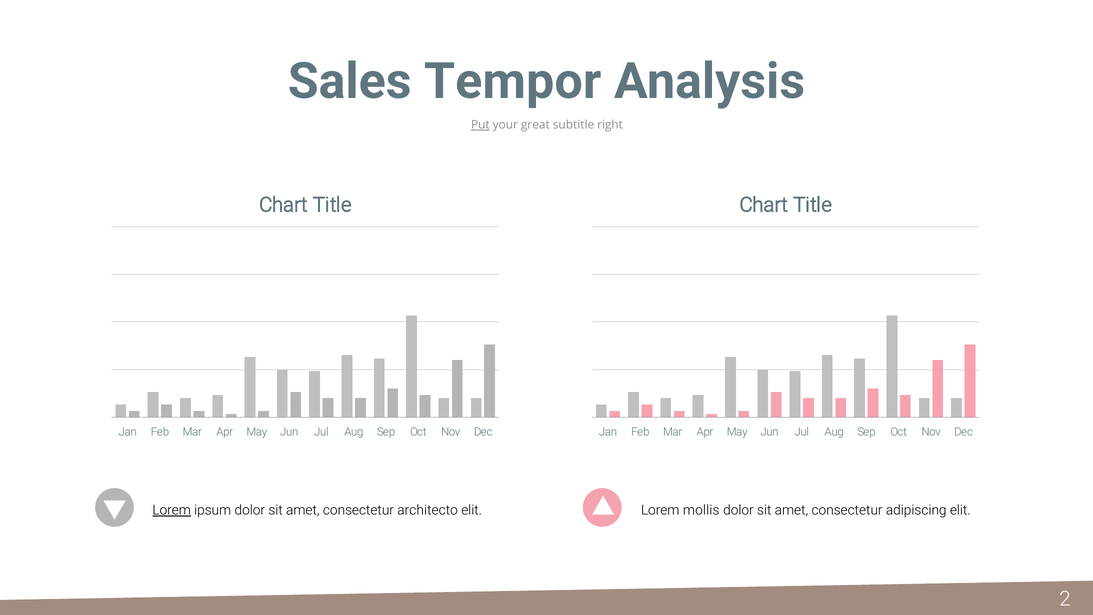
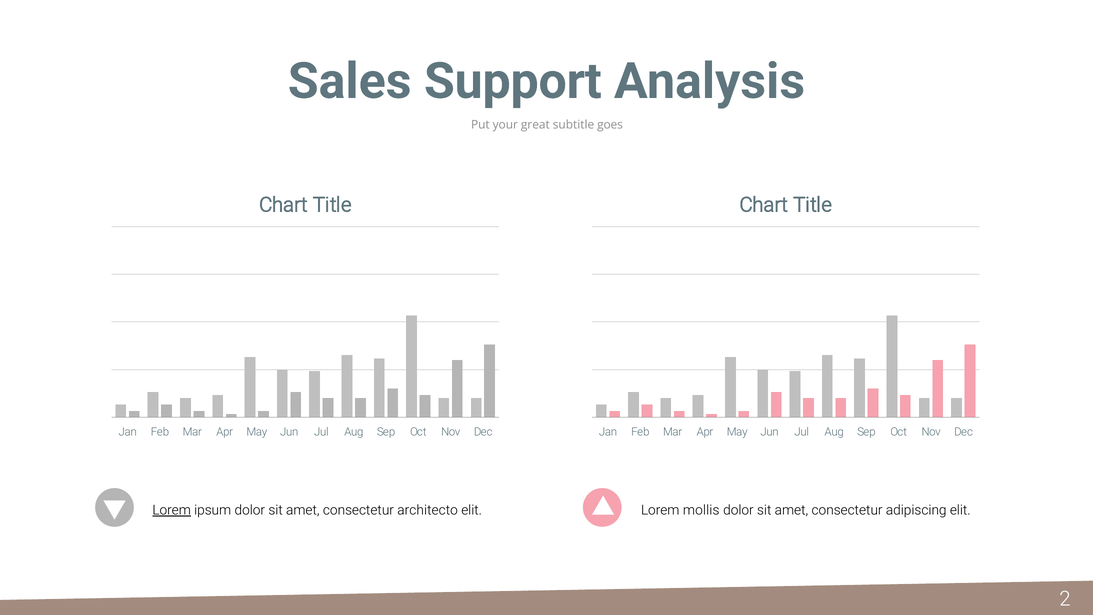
Tempor: Tempor -> Support
Put underline: present -> none
right: right -> goes
